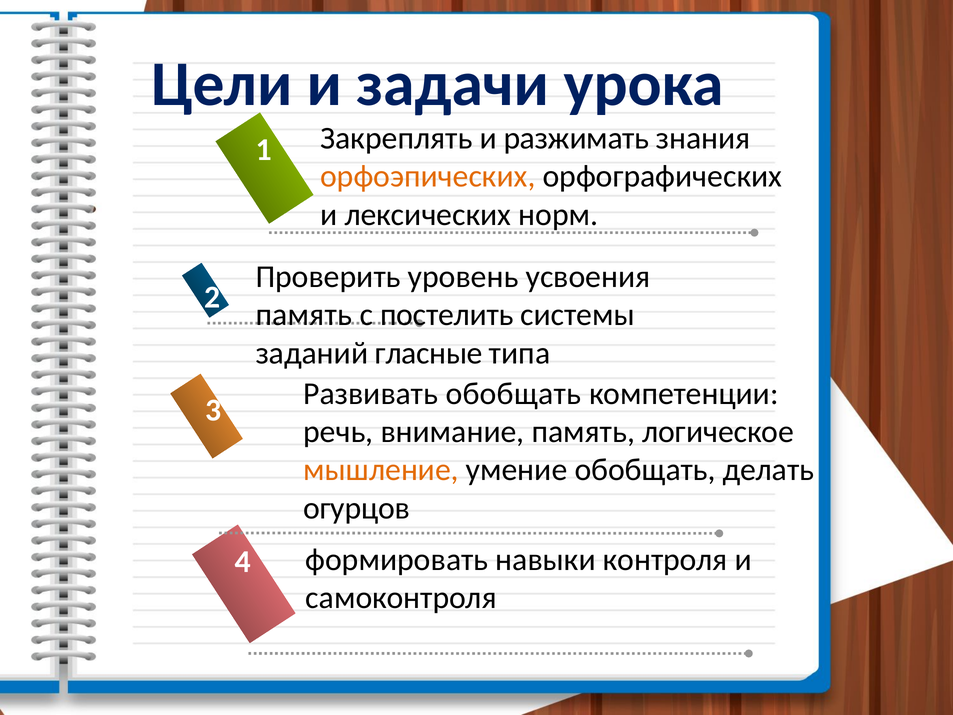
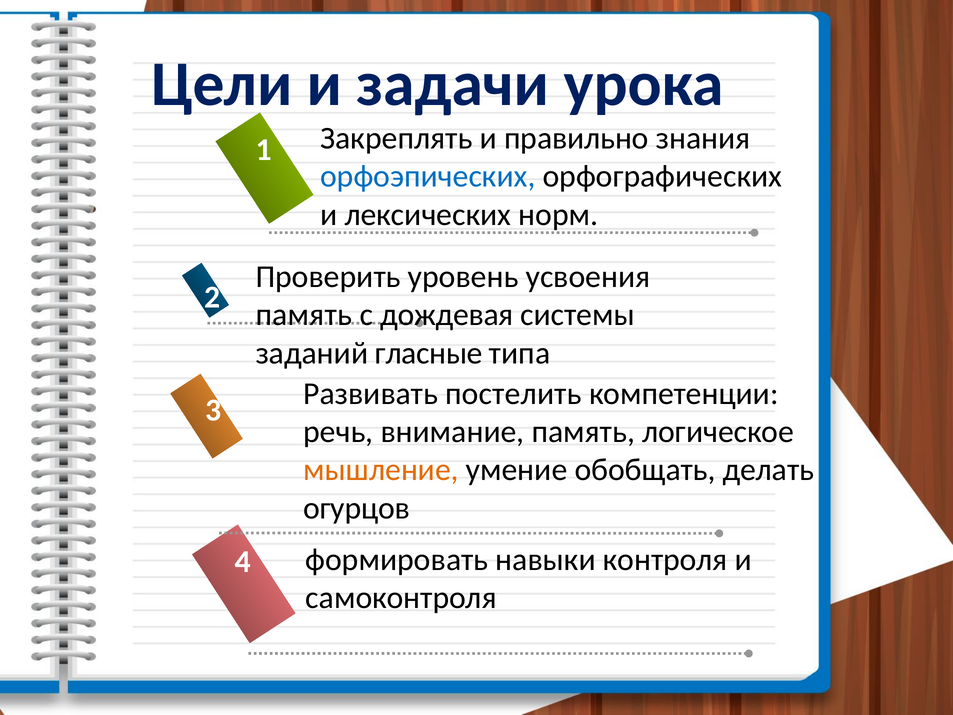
разжимать: разжимать -> правильно
орфоэпических colour: orange -> blue
постелить: постелить -> дождевая
Развивать обобщать: обобщать -> постелить
